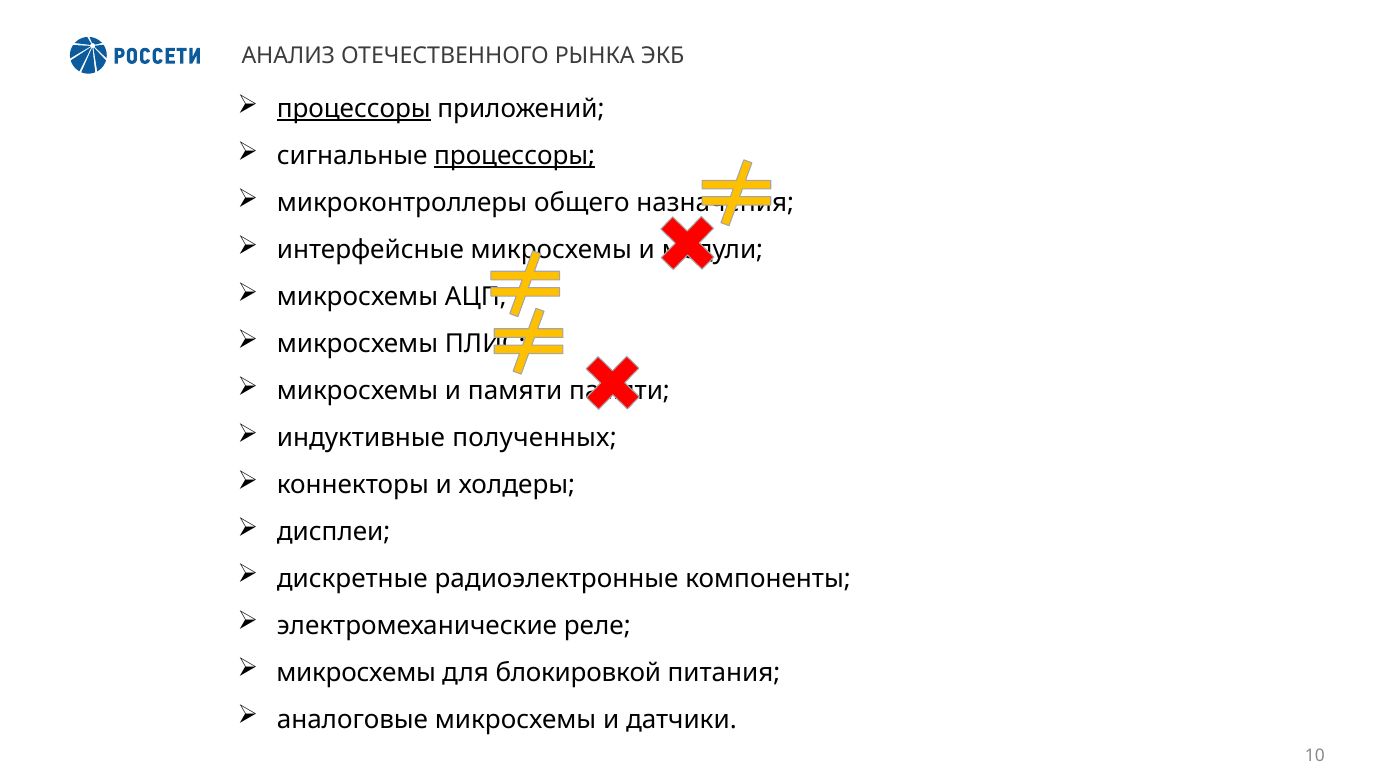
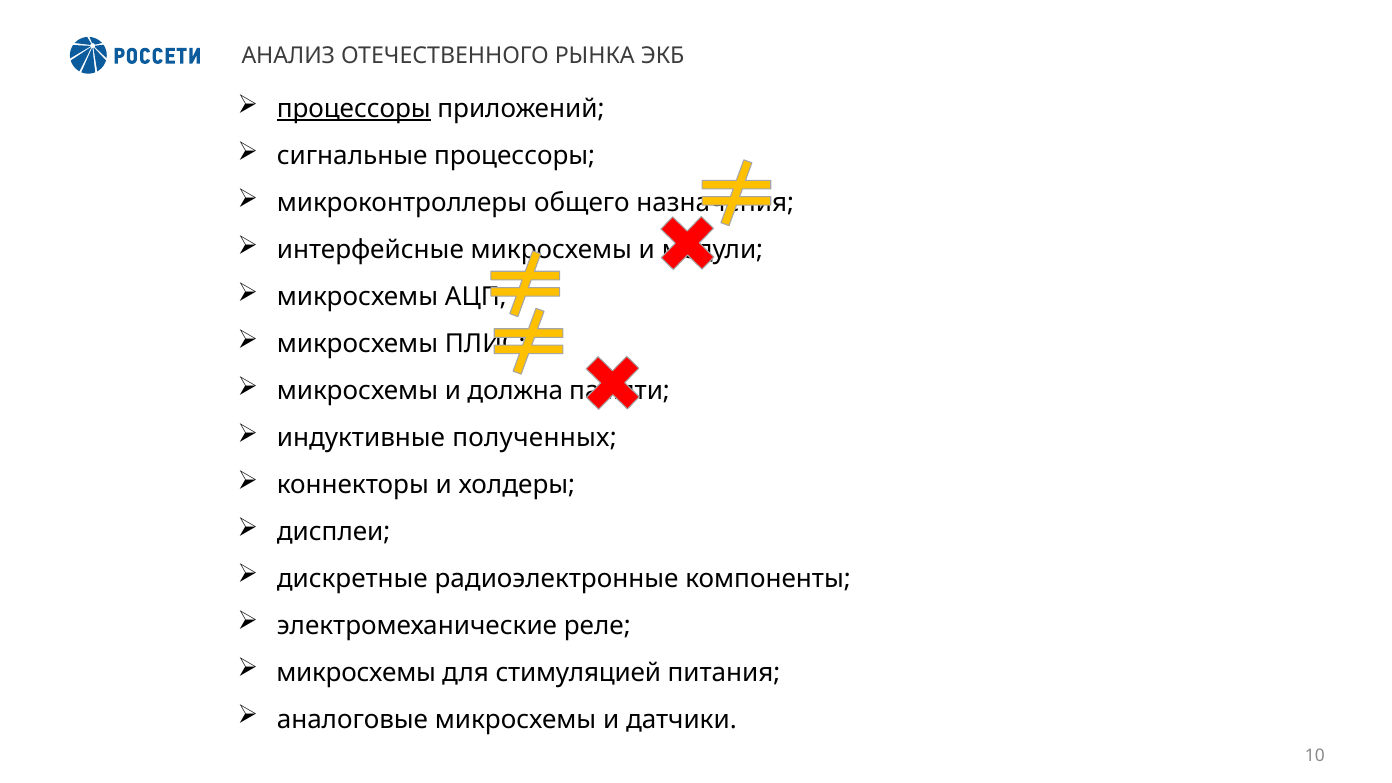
процессоры at (515, 156) underline: present -> none
и памяти: памяти -> должна
блокировкой: блокировкой -> стимуляцией
